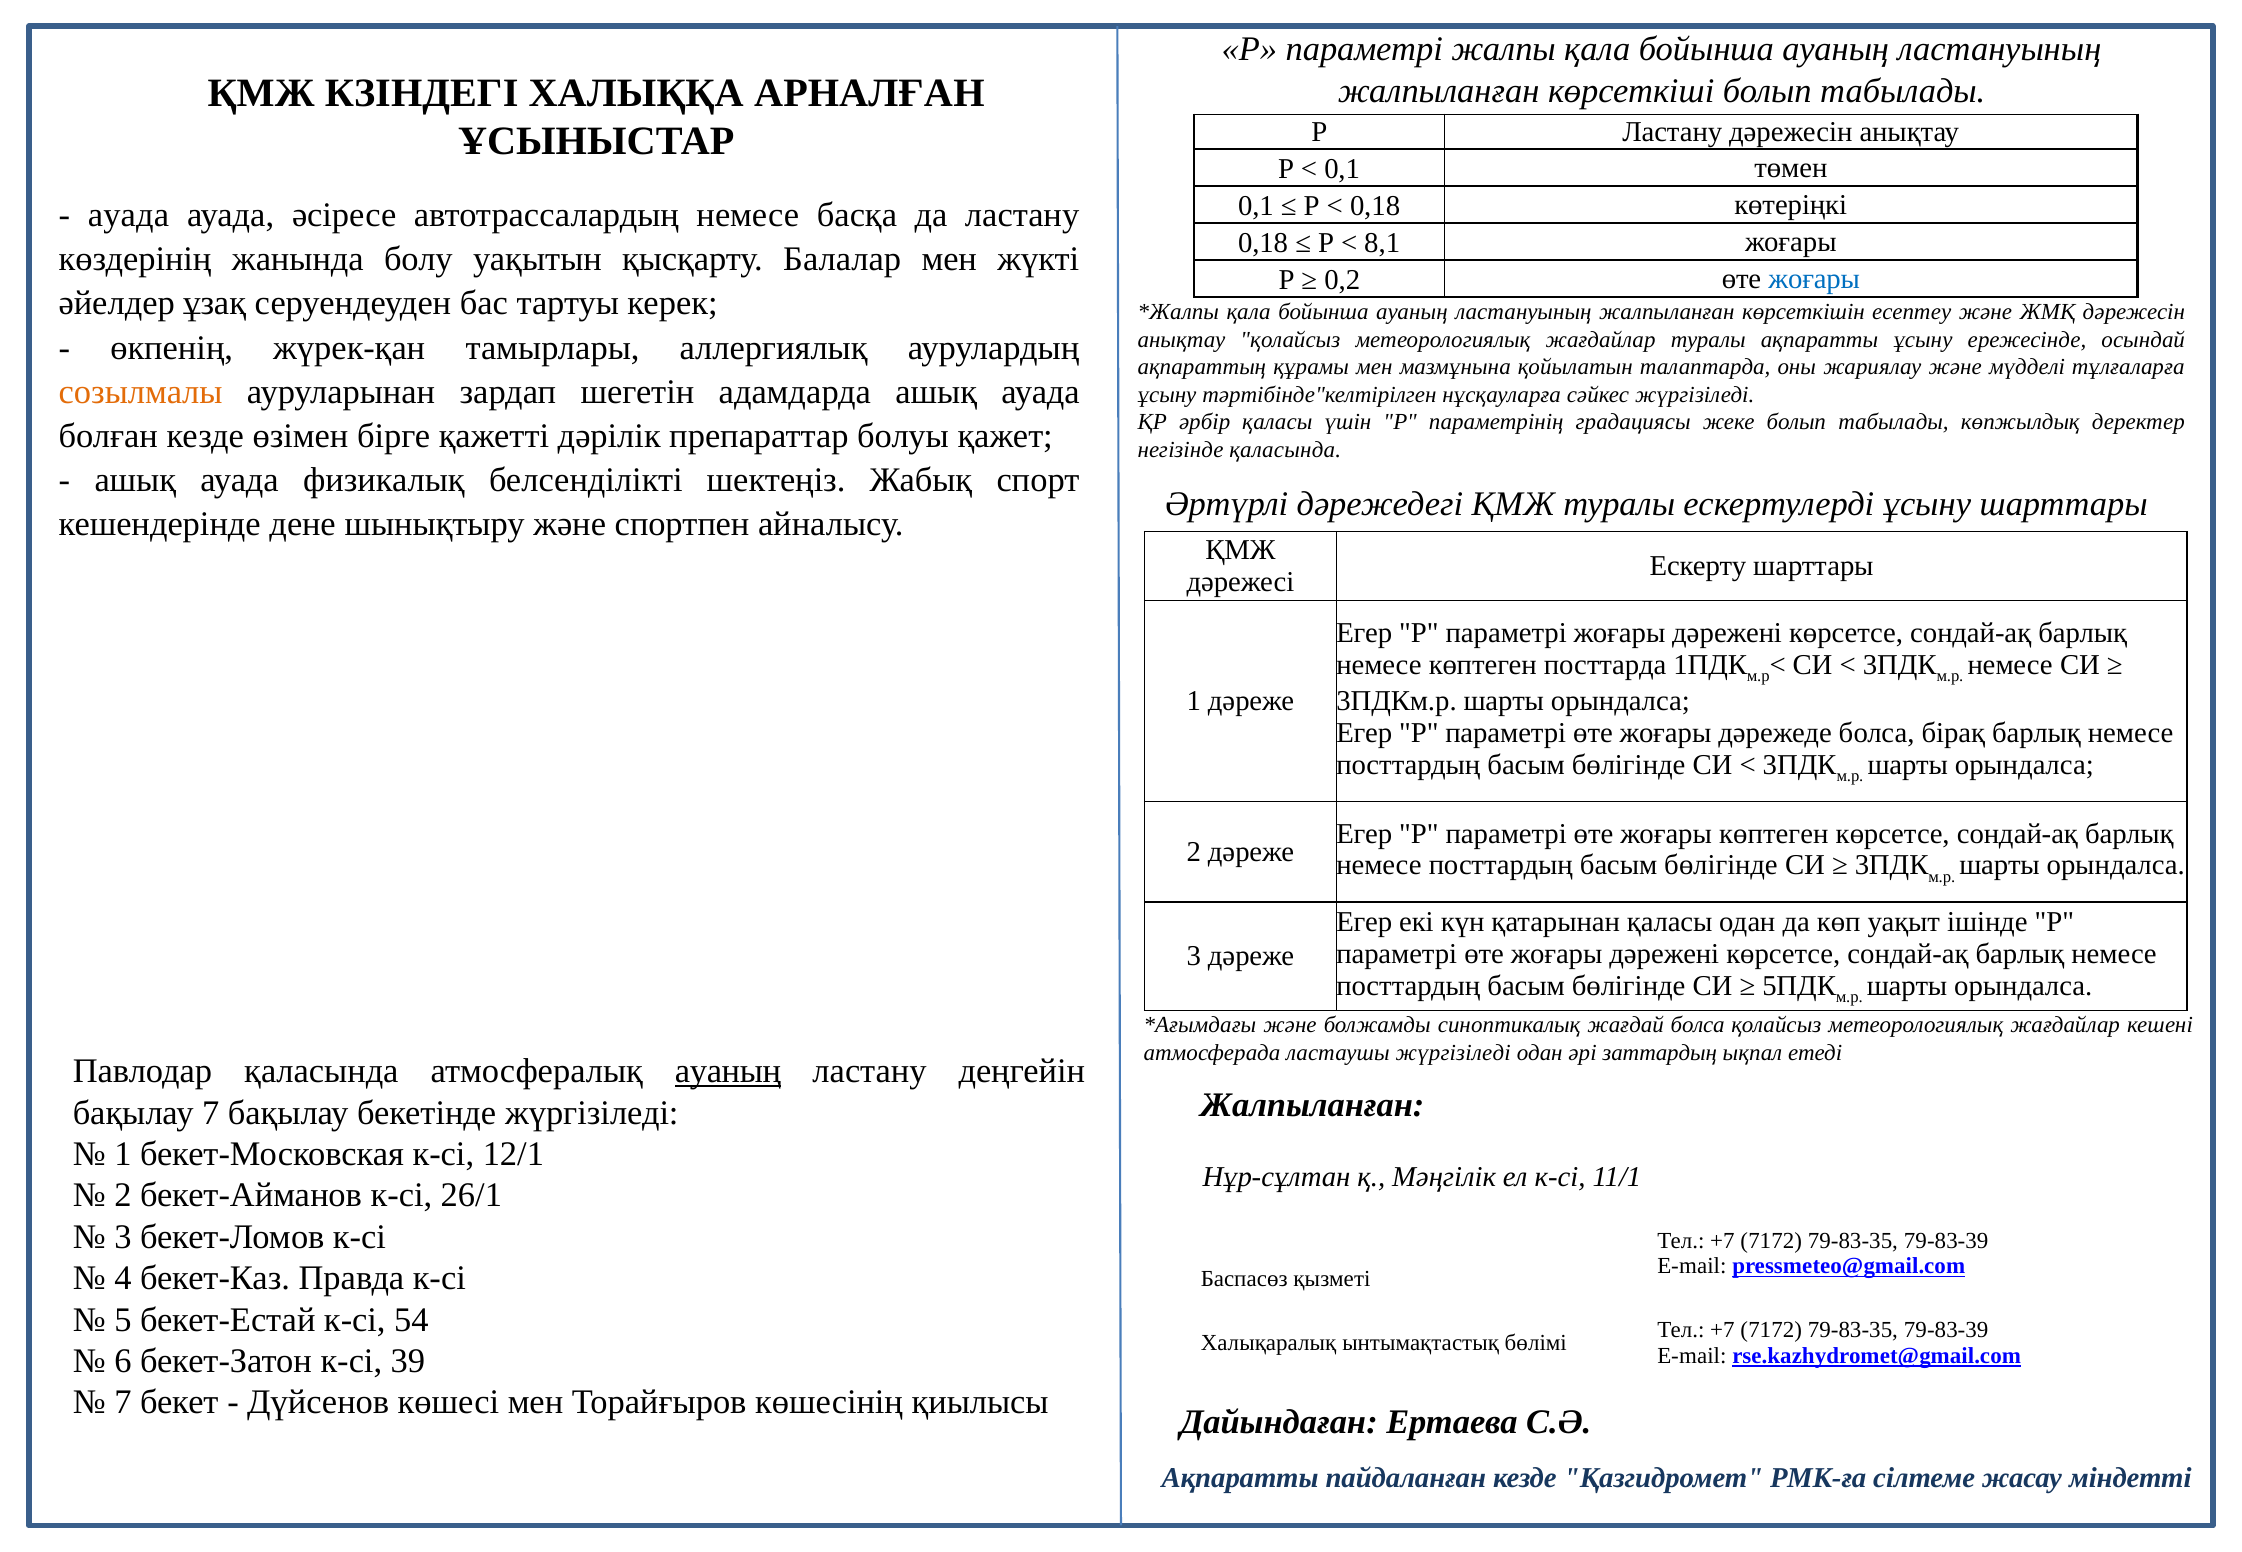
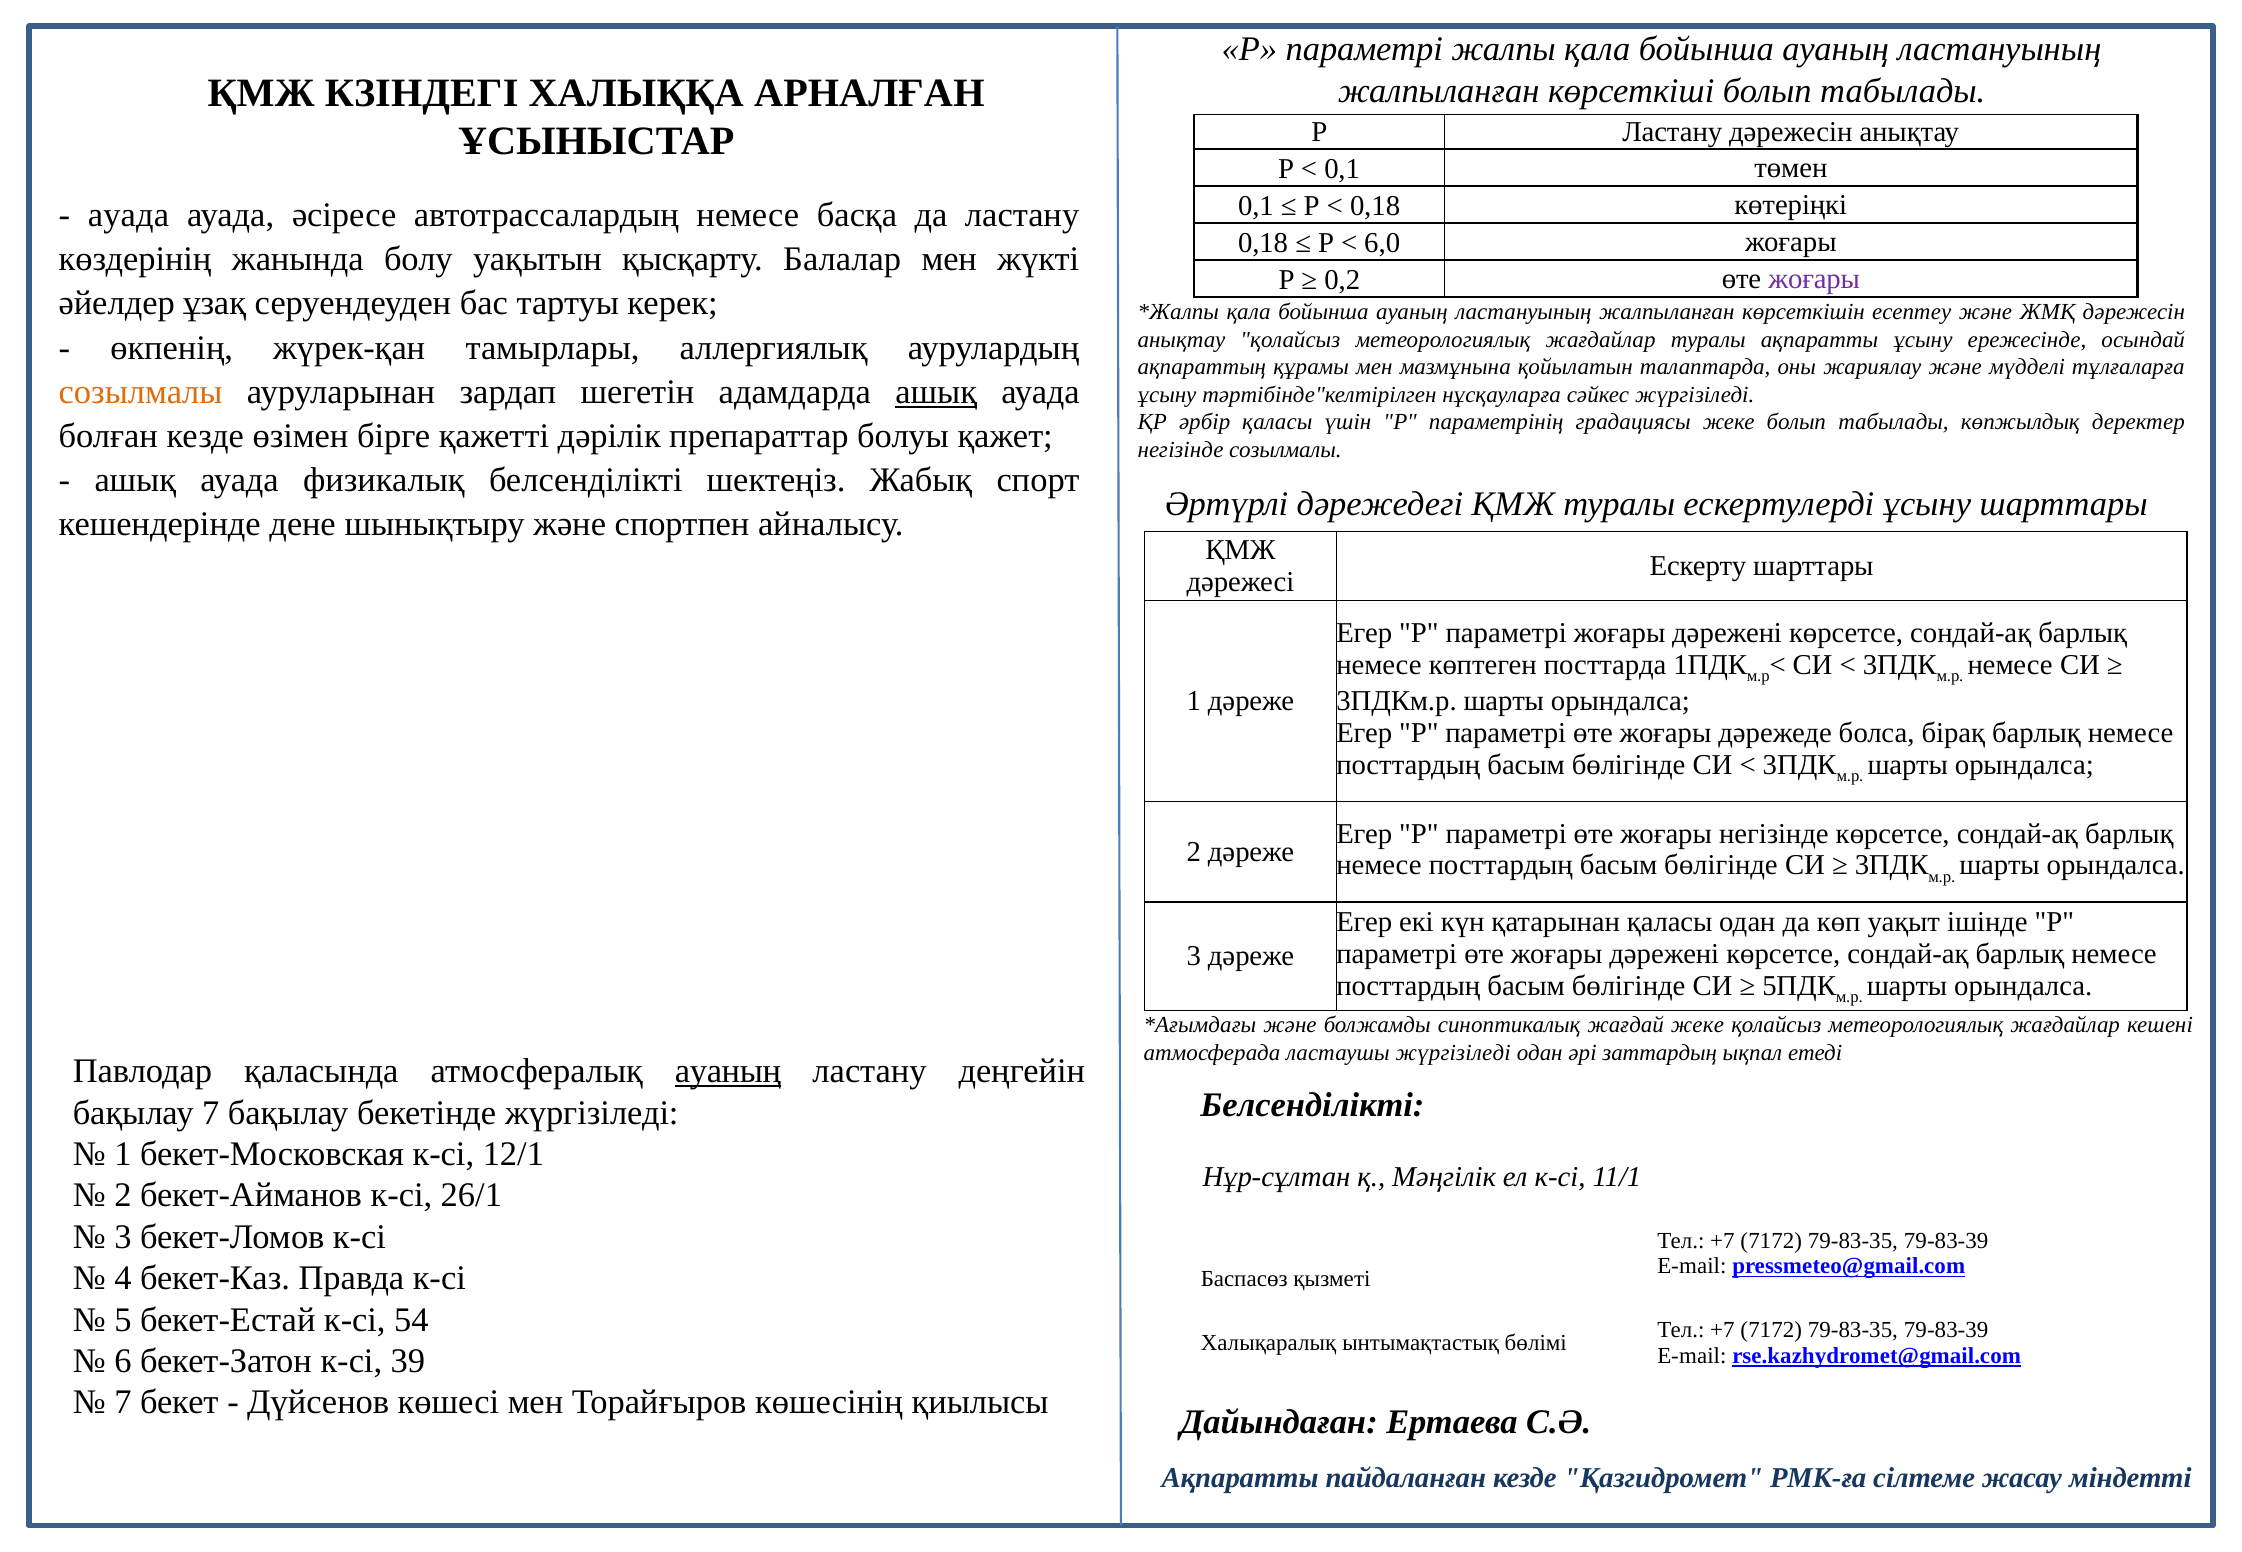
8,1: 8,1 -> 6,0
жоғары at (1814, 279) colour: blue -> purple
ашық at (936, 392) underline: none -> present
негізінде қаласында: қаласында -> созылмалы
жоғары көптеген: көптеген -> негізінде
жағдай болса: болса -> жеке
Жалпыланған at (1312, 1105): Жалпыланған -> Белсенділікті
